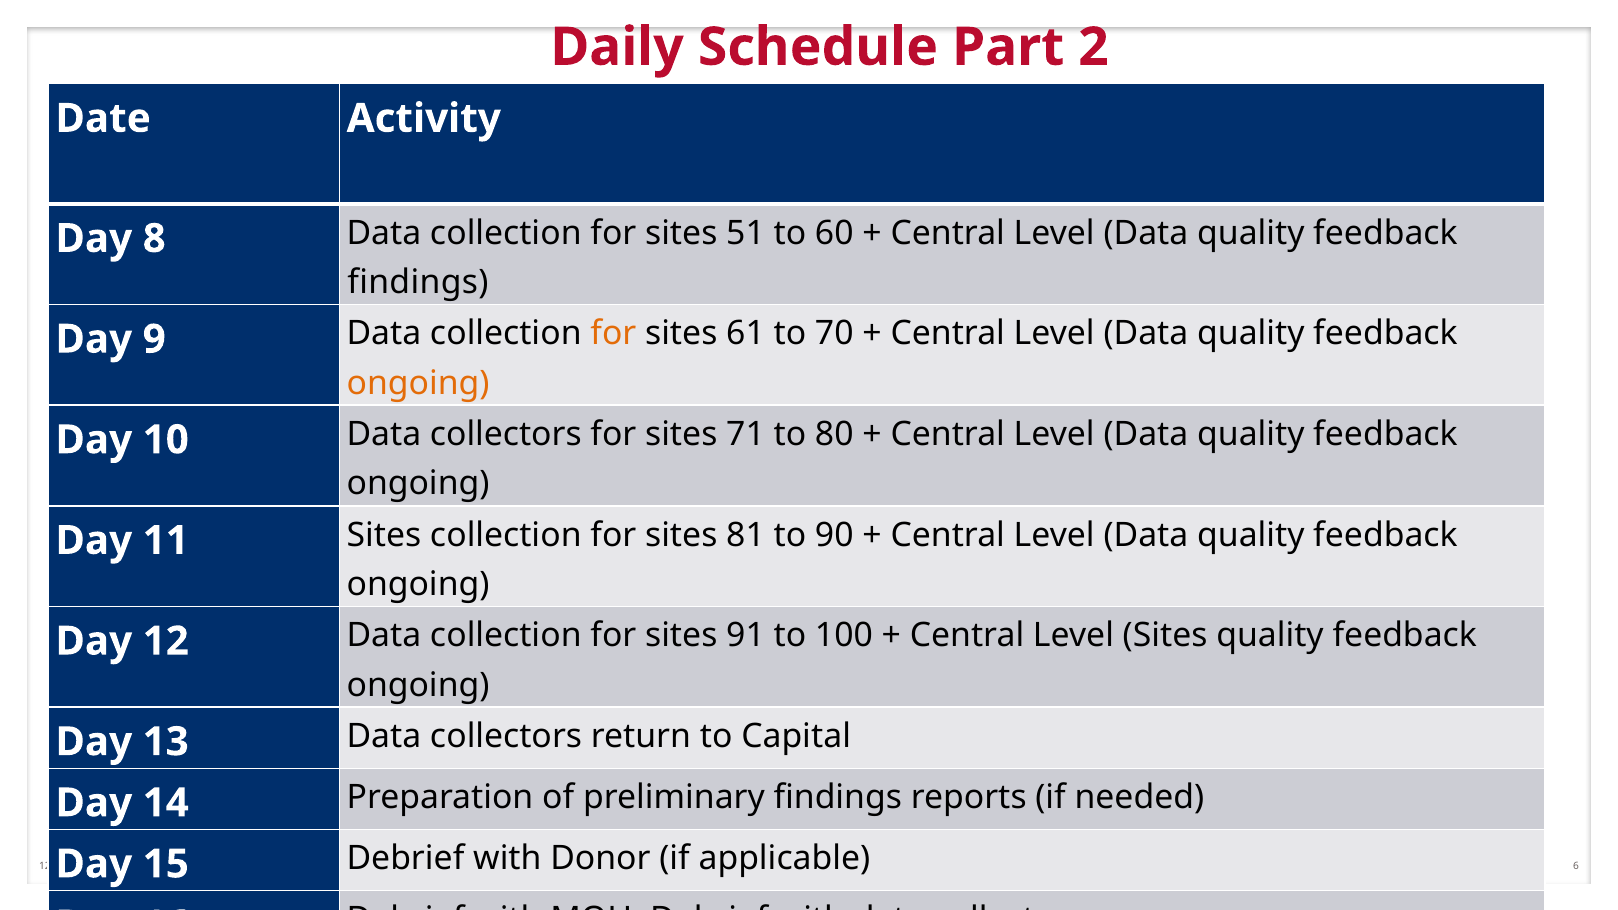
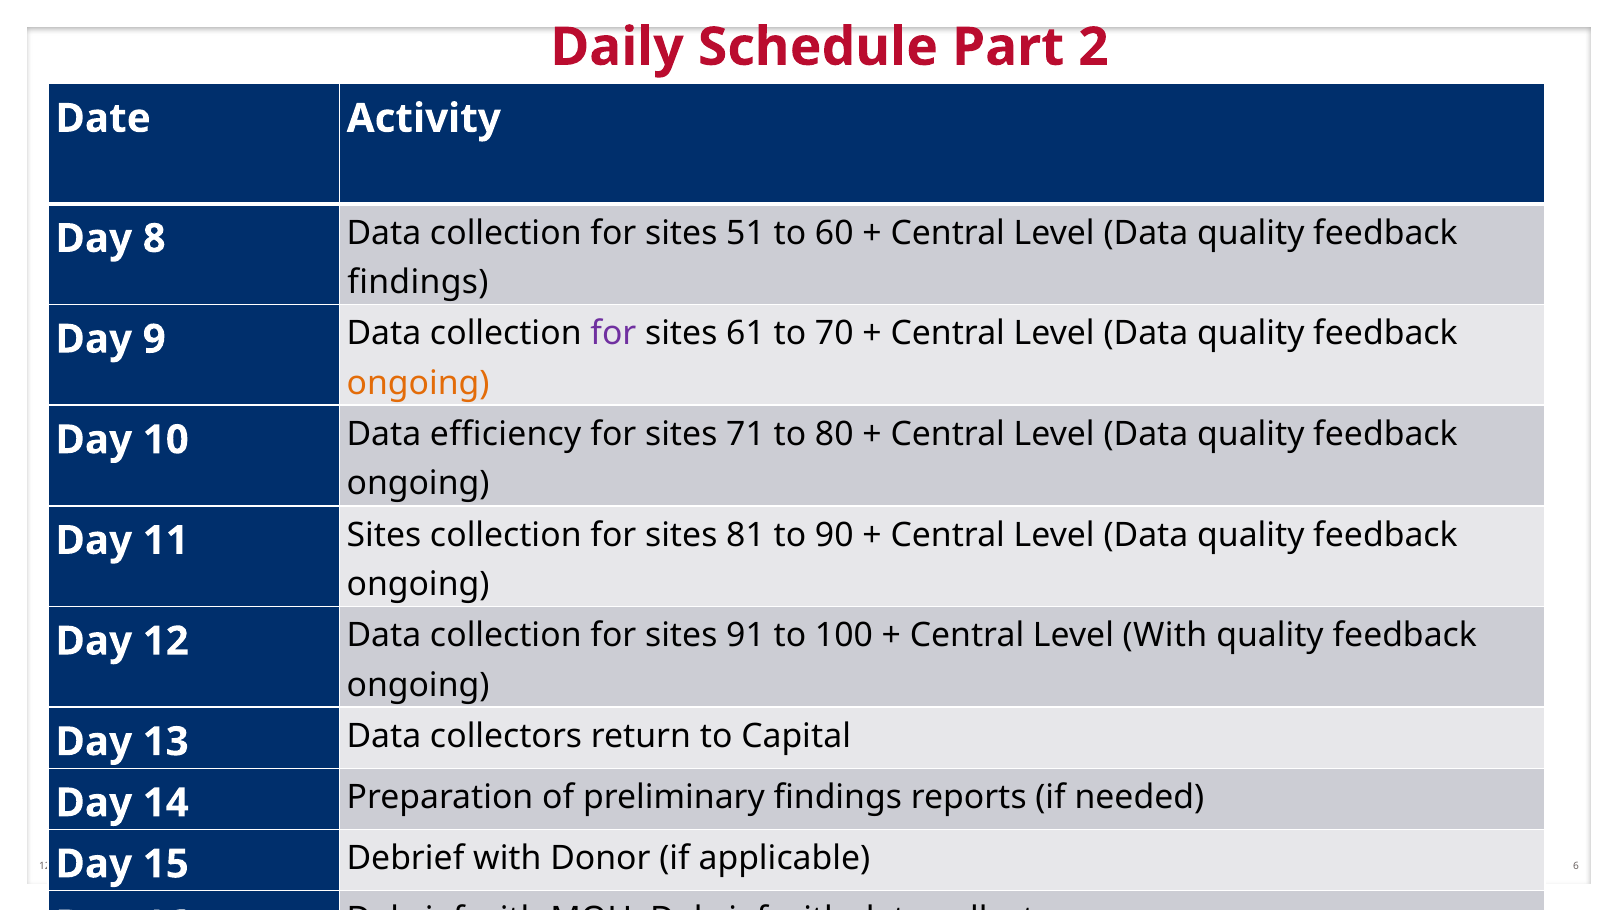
for at (613, 334) colour: orange -> purple
10 Data collectors: collectors -> efficiency
Level Sites: Sites -> With
